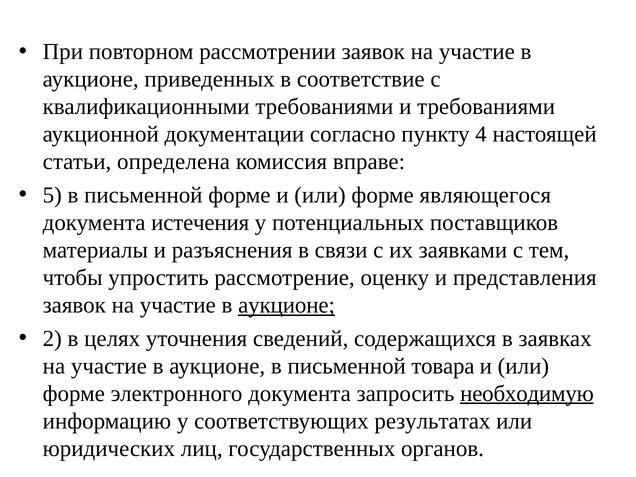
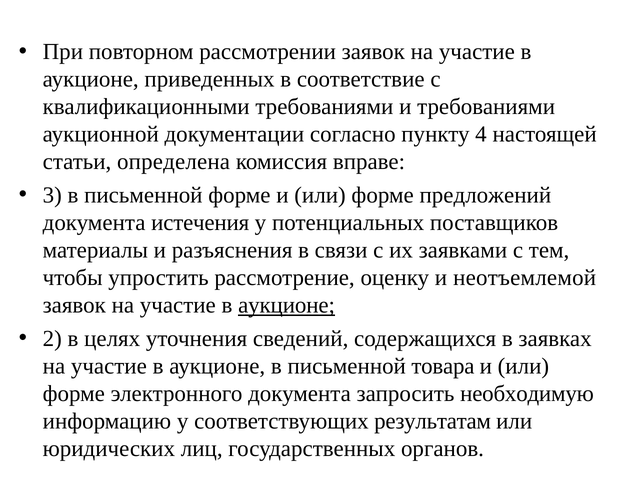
5: 5 -> 3
являющегося: являющегося -> предложений
представления: представления -> неотъемлемой
необходимую underline: present -> none
результатах: результатах -> результатам
